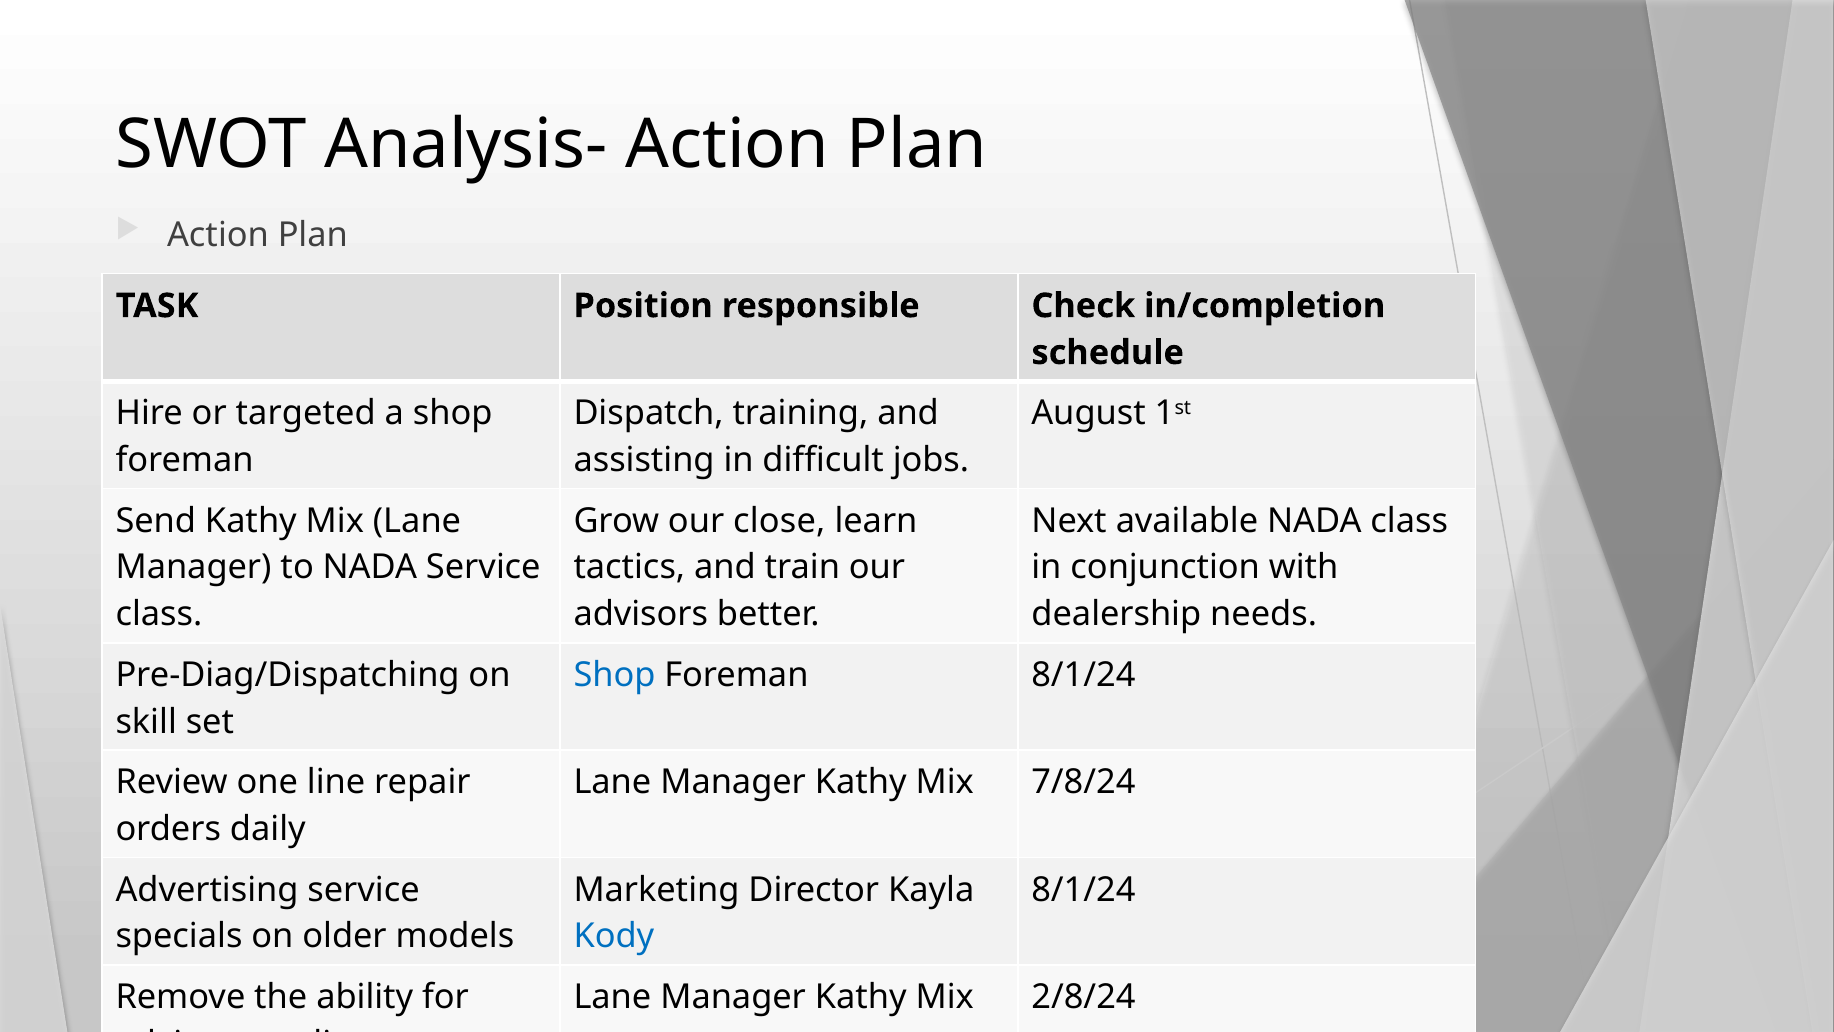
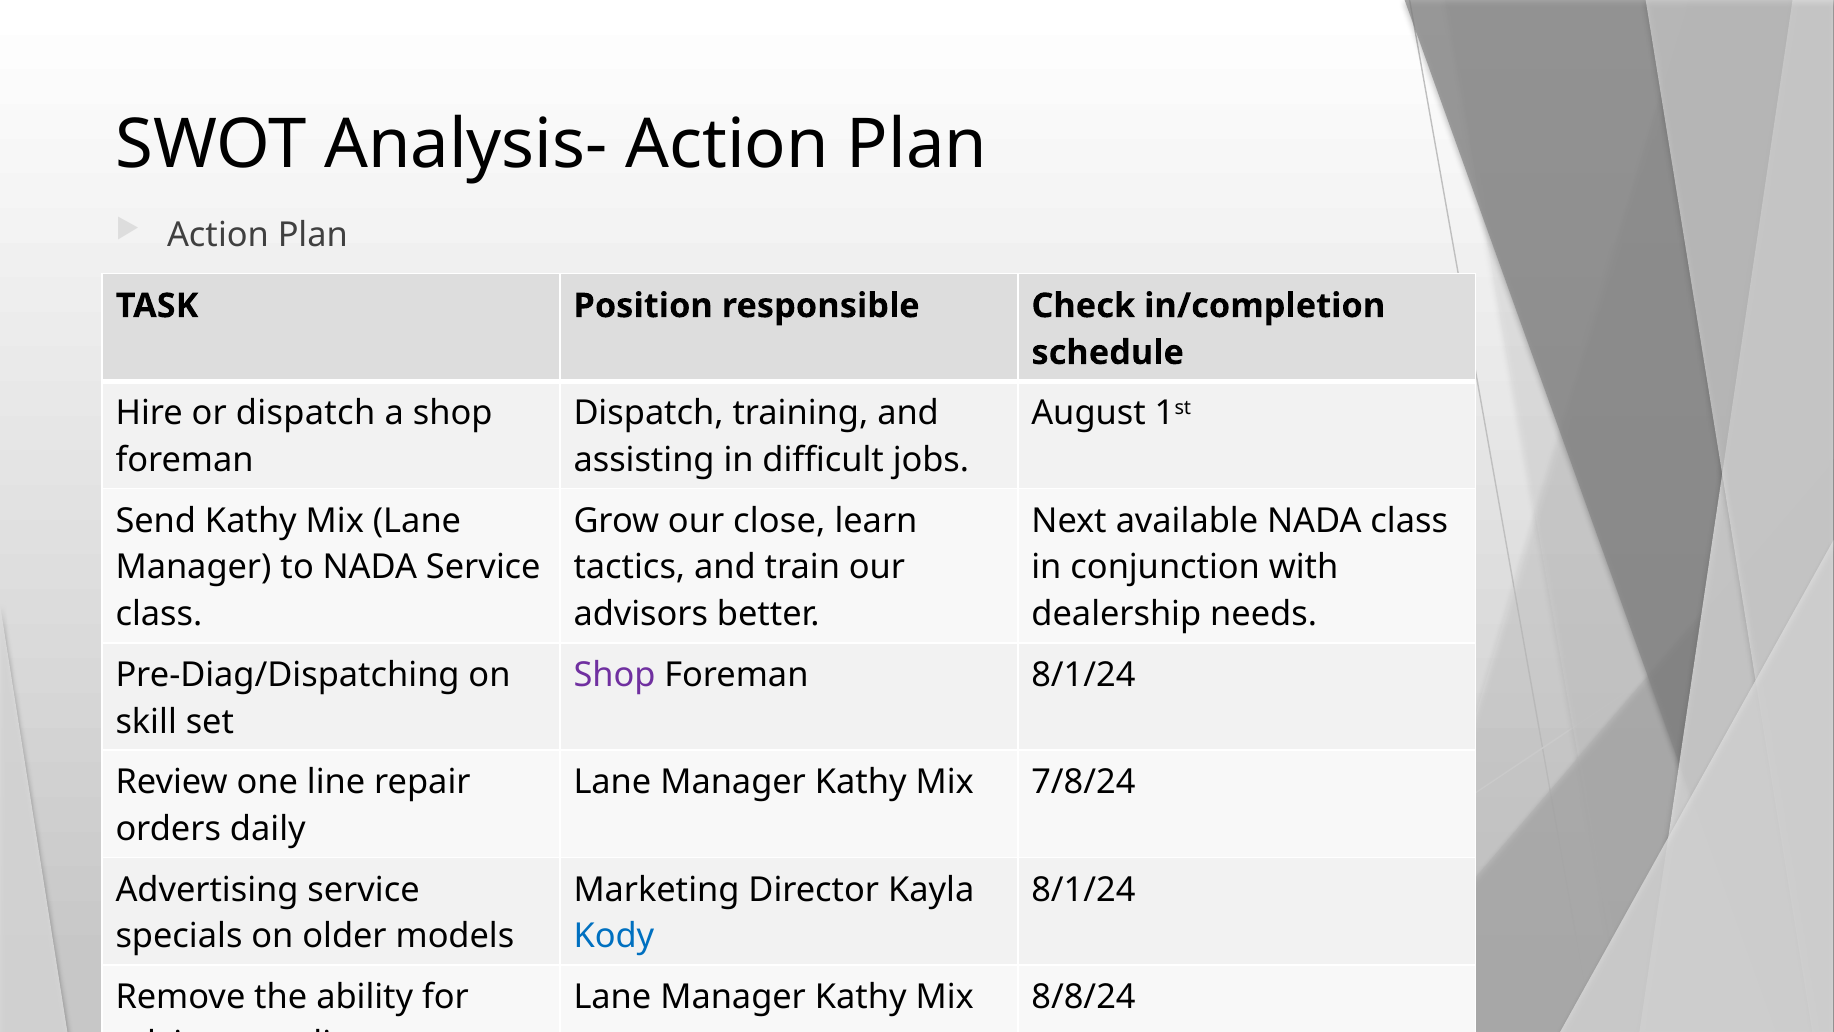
or targeted: targeted -> dispatch
Shop at (614, 675) colour: blue -> purple
2/8/24: 2/8/24 -> 8/8/24
